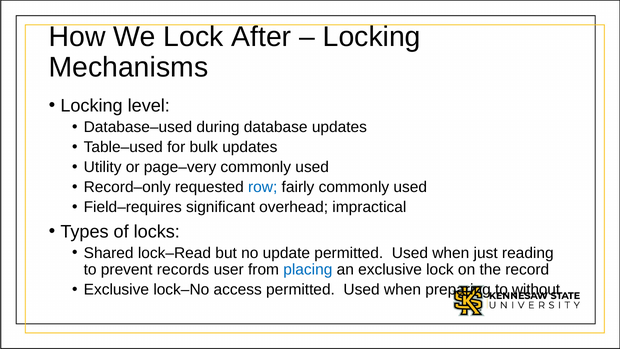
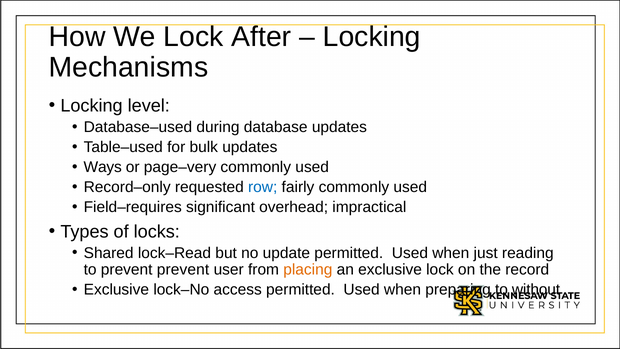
Utility: Utility -> Ways
prevent records: records -> prevent
placing colour: blue -> orange
